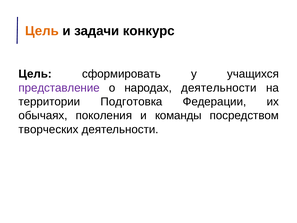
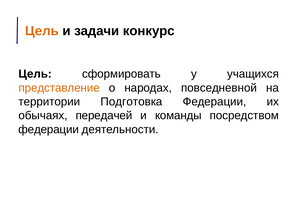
представление colour: purple -> orange
народах деятельности: деятельности -> повседневной
поколения: поколения -> передачей
творческих at (49, 129): творческих -> федерации
